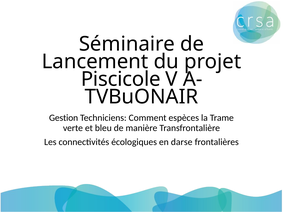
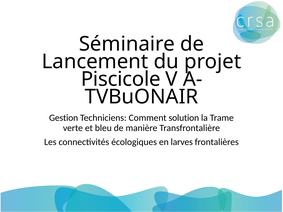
espèces: espèces -> solution
darse: darse -> larves
